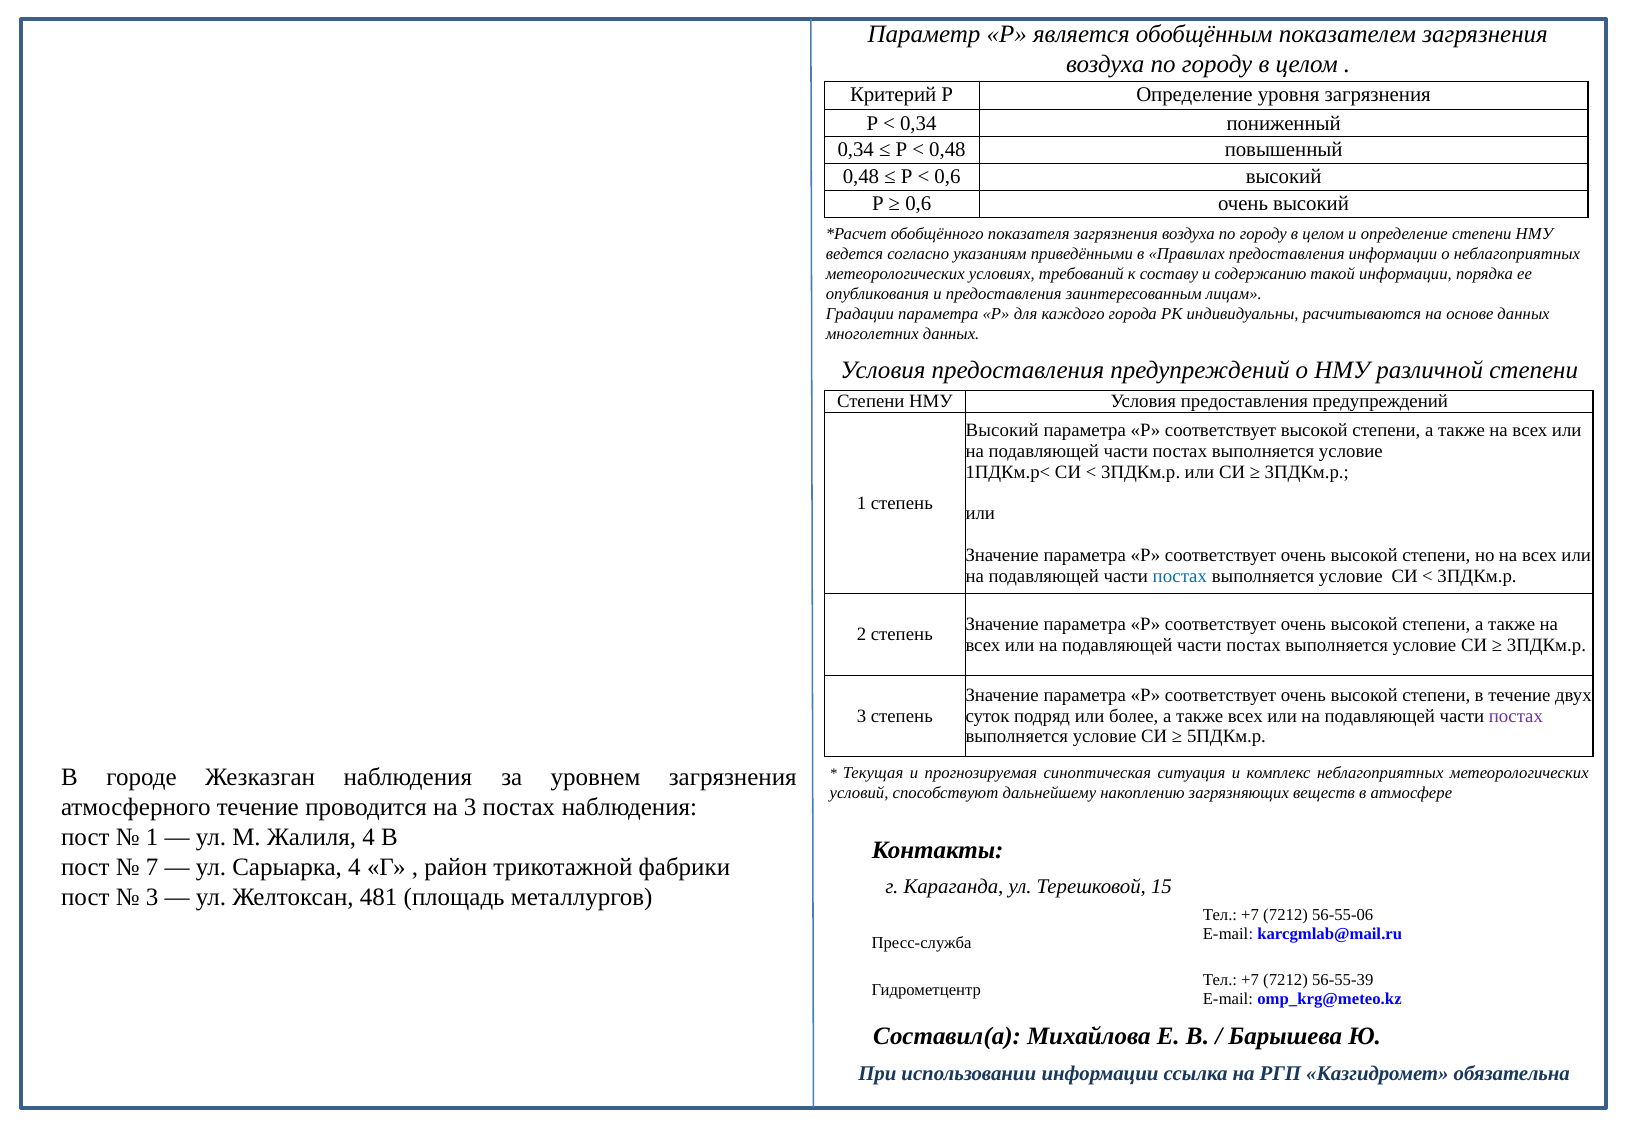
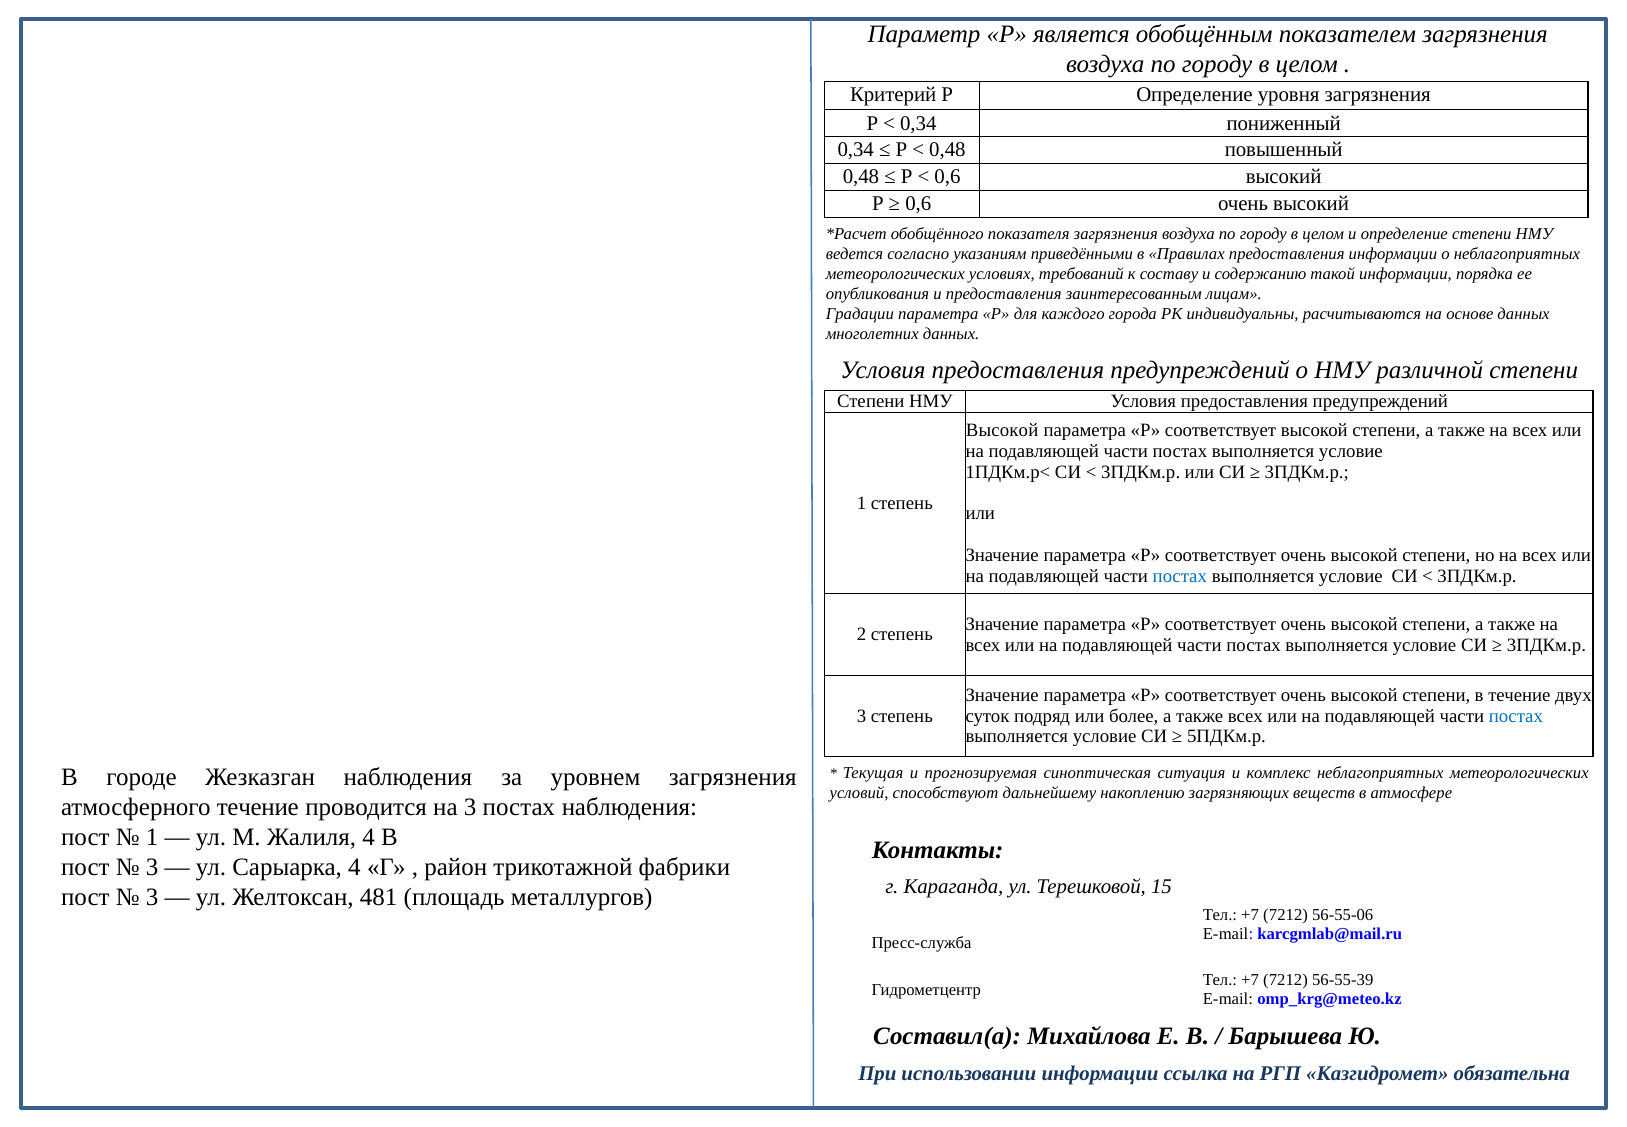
Высокий at (1002, 430): Высокий -> Высокой
постах at (1516, 716) colour: purple -> blue
7 at (152, 867): 7 -> 3
